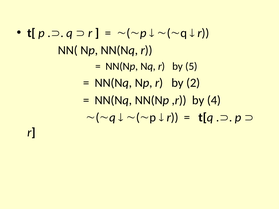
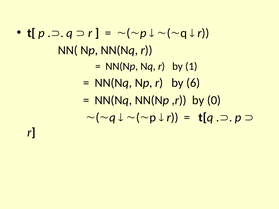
5: 5 -> 1
2: 2 -> 6
4: 4 -> 0
